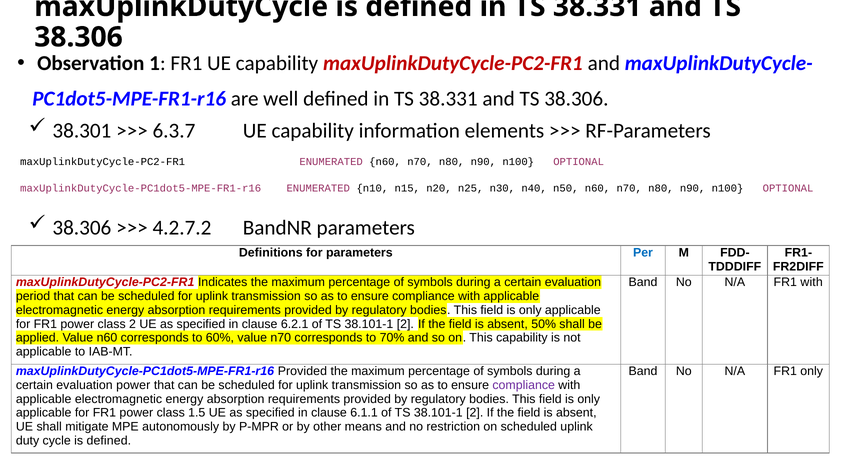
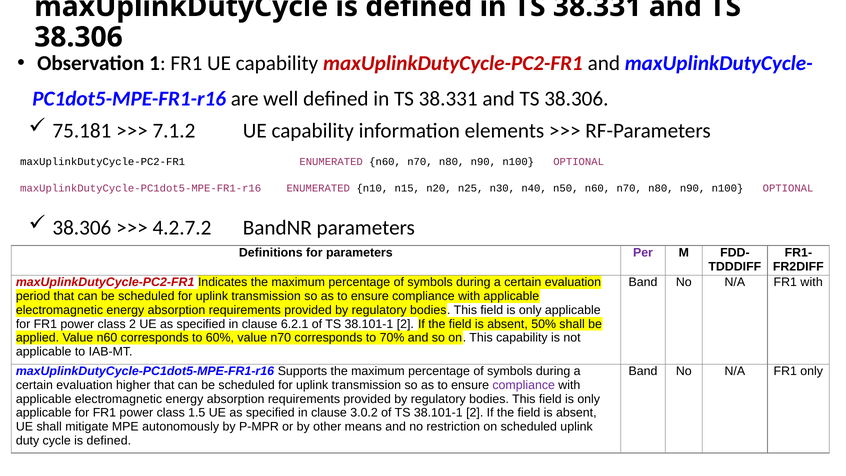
38.301: 38.301 -> 75.181
6.3.7: 6.3.7 -> 7.1.2
Per colour: blue -> purple
maxUplinkDutyCycle-PC1dot5-MPE-FR1-r16 Provided: Provided -> Supports
evaluation power: power -> higher
6.1.1: 6.1.1 -> 3.0.2
